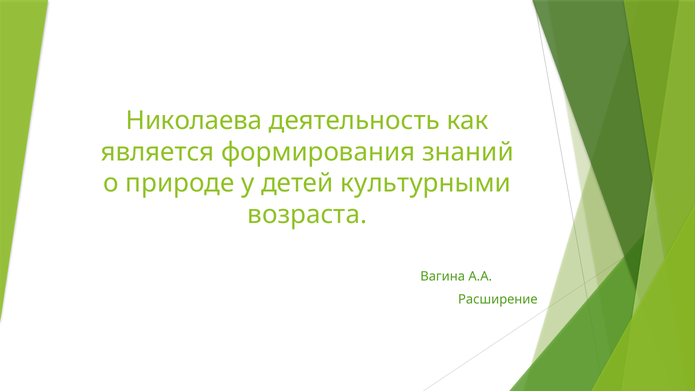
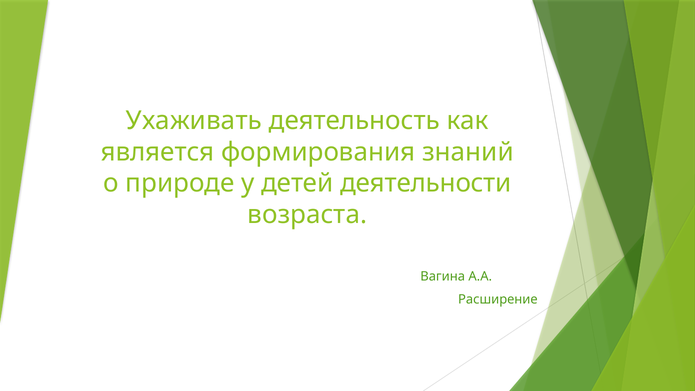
Николаева: Николаева -> Ухаживать
культурными: культурными -> деятельности
